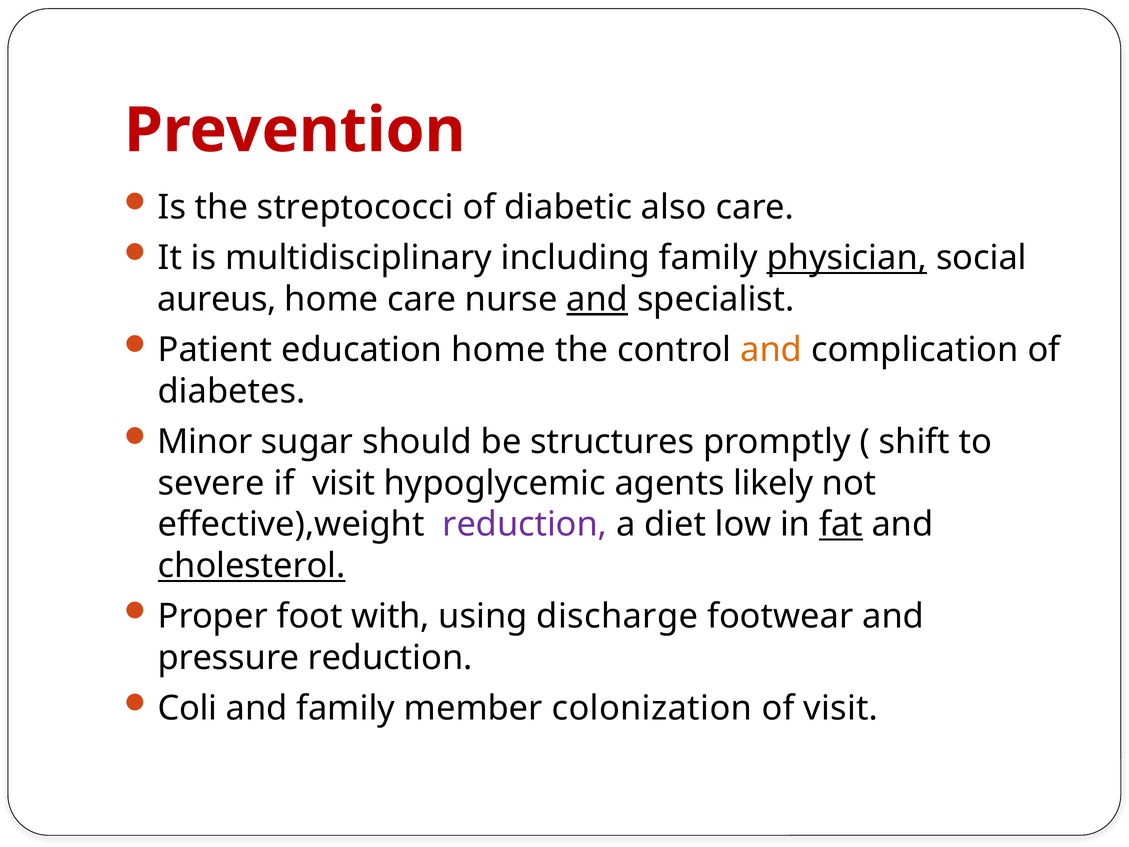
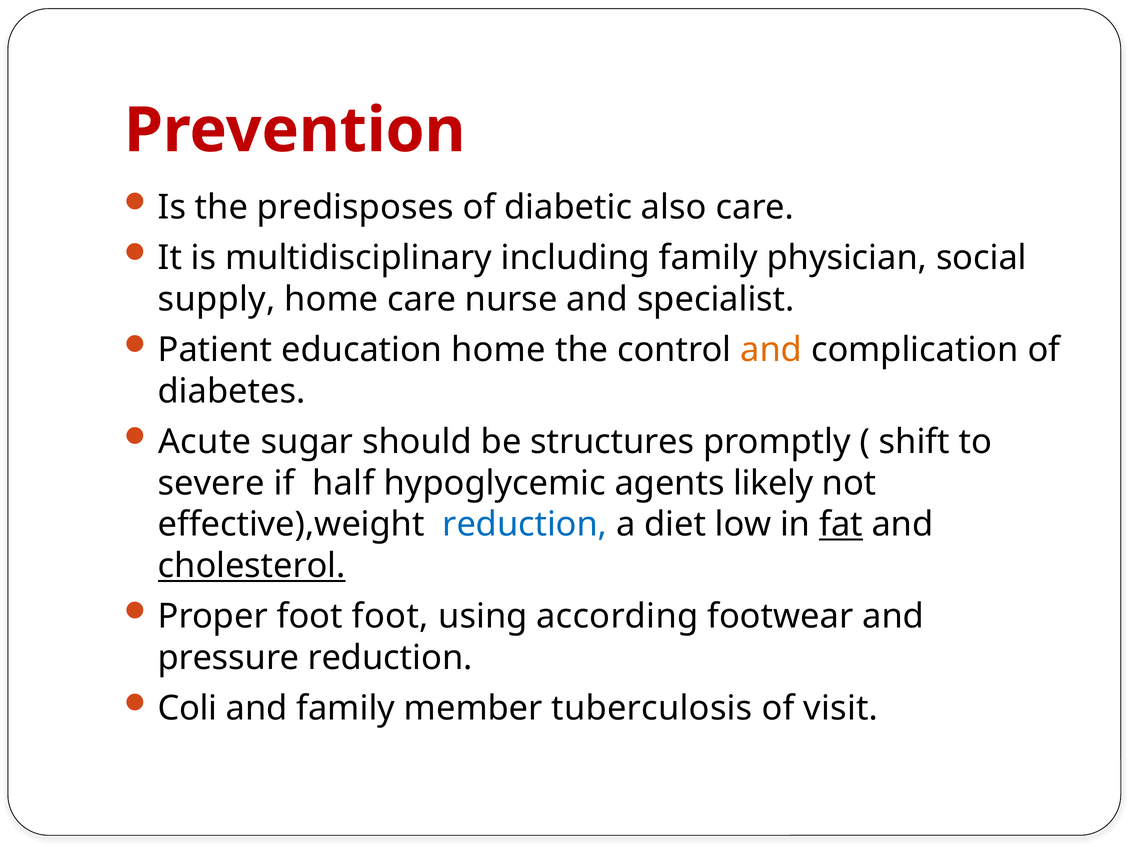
streptococci: streptococci -> predisposes
physician underline: present -> none
aureus: aureus -> supply
and at (597, 299) underline: present -> none
Minor: Minor -> Acute
if visit: visit -> half
reduction at (525, 524) colour: purple -> blue
foot with: with -> foot
discharge: discharge -> according
colonization: colonization -> tuberculosis
